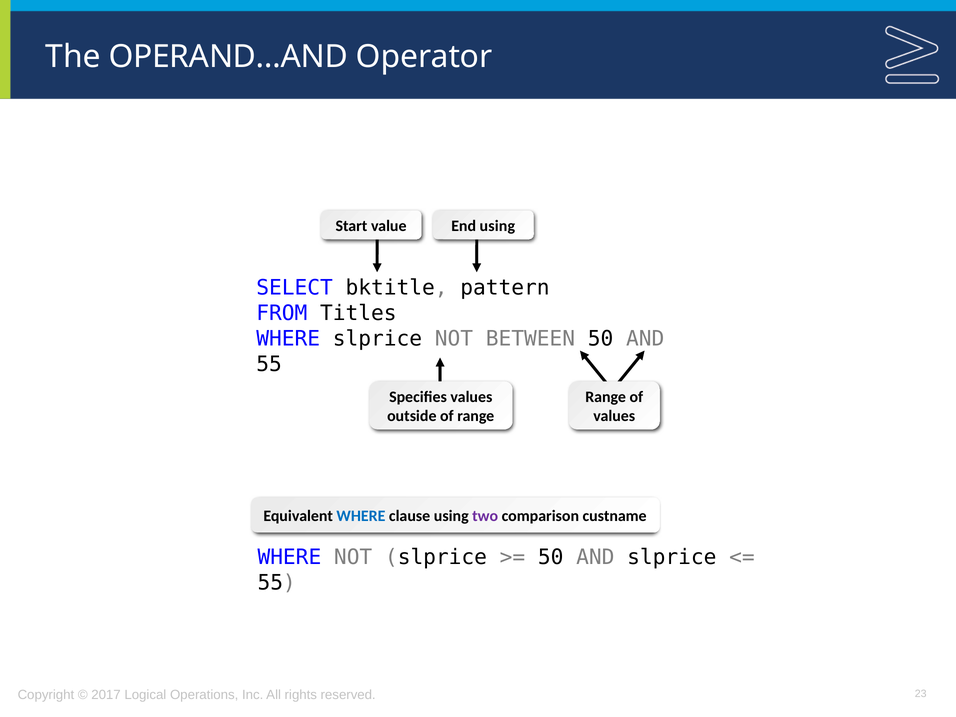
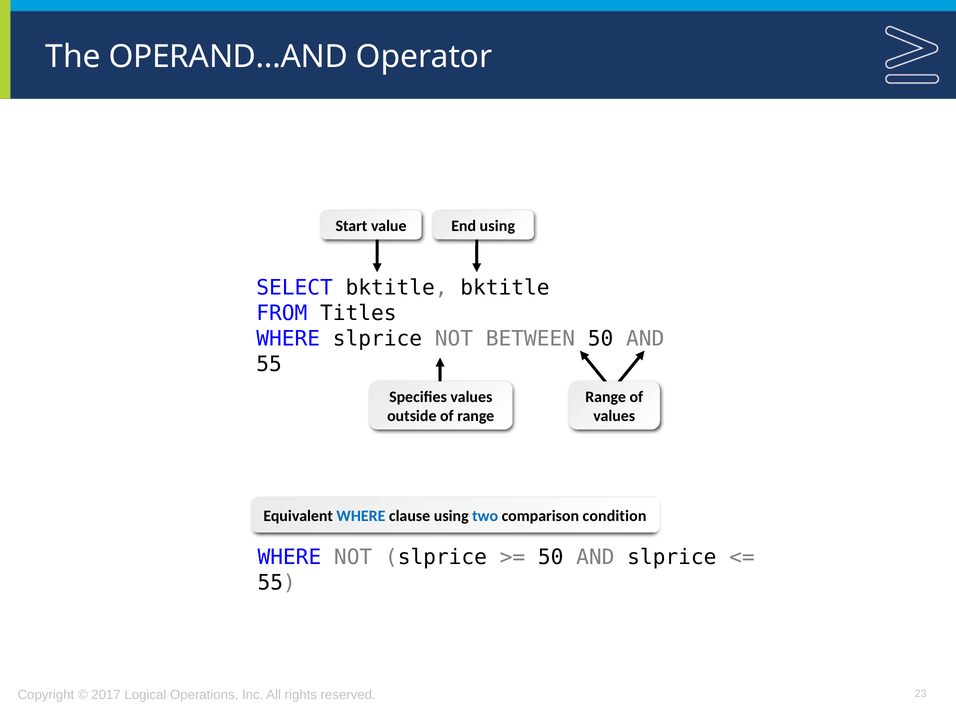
bktitle pattern: pattern -> bktitle
two colour: purple -> blue
custname: custname -> condition
